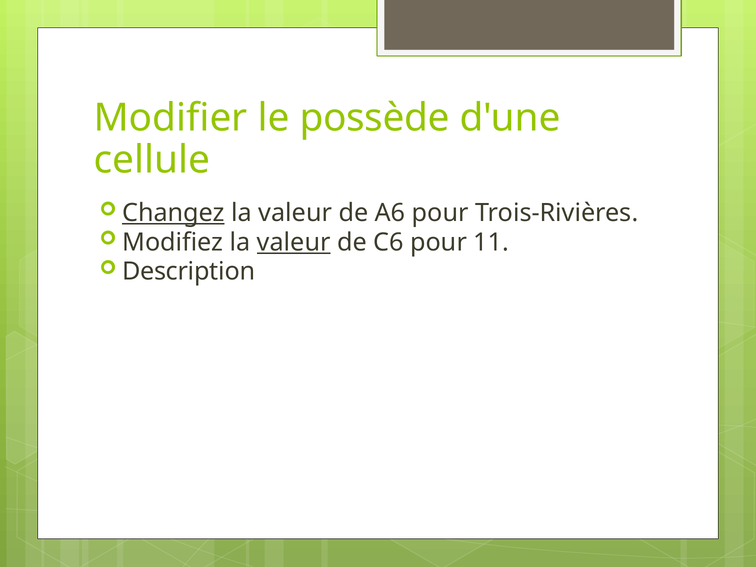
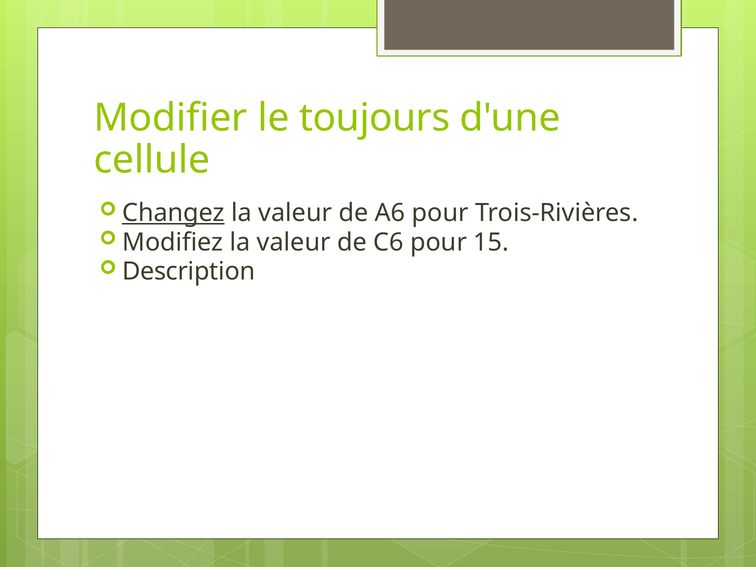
possède: possède -> toujours
valeur at (294, 242) underline: present -> none
11: 11 -> 15
